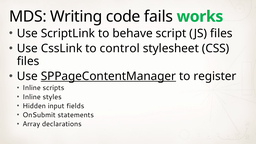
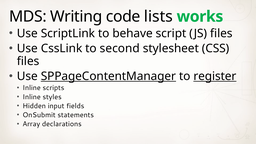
fails: fails -> lists
control: control -> second
register underline: none -> present
